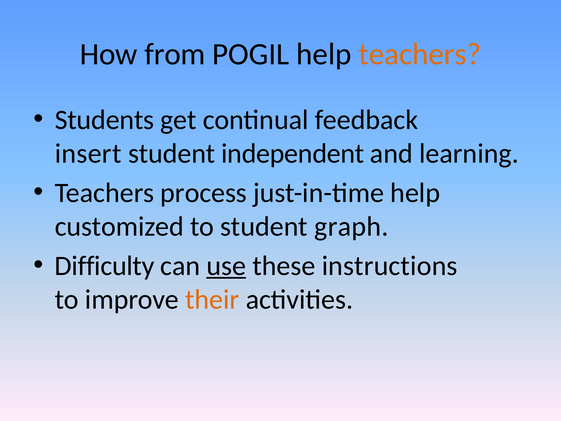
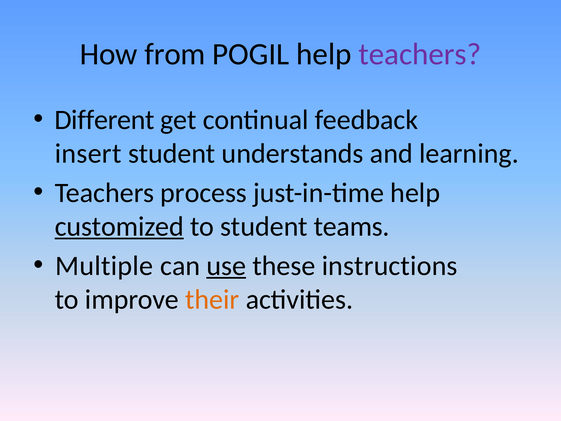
teachers at (420, 54) colour: orange -> purple
Students: Students -> Different
independent: independent -> understands
customized underline: none -> present
graph: graph -> teams
Difficulty: Difficulty -> Multiple
